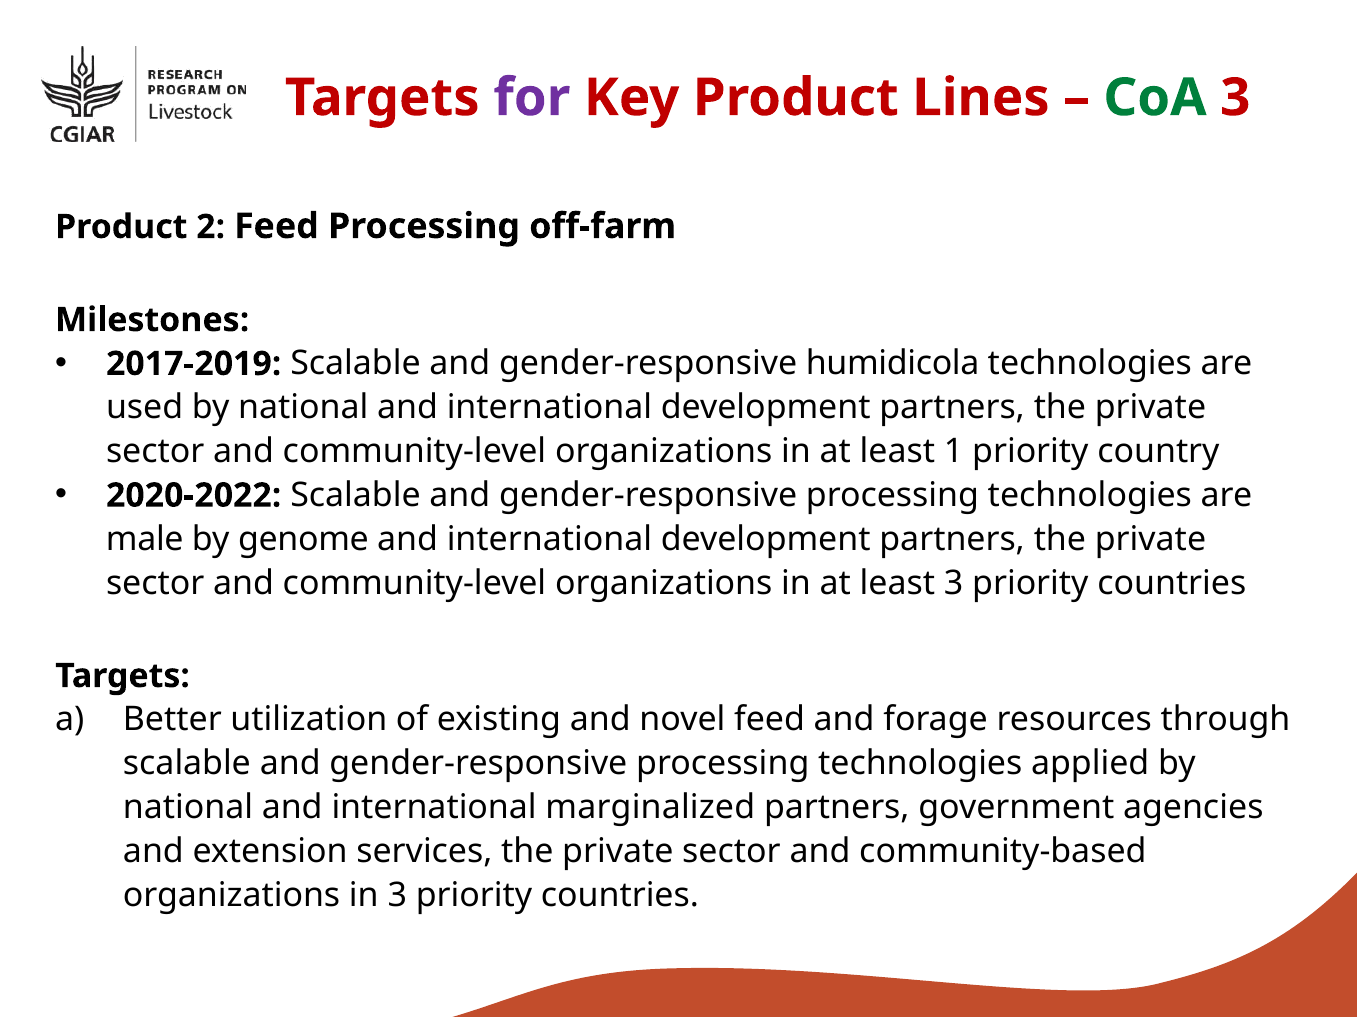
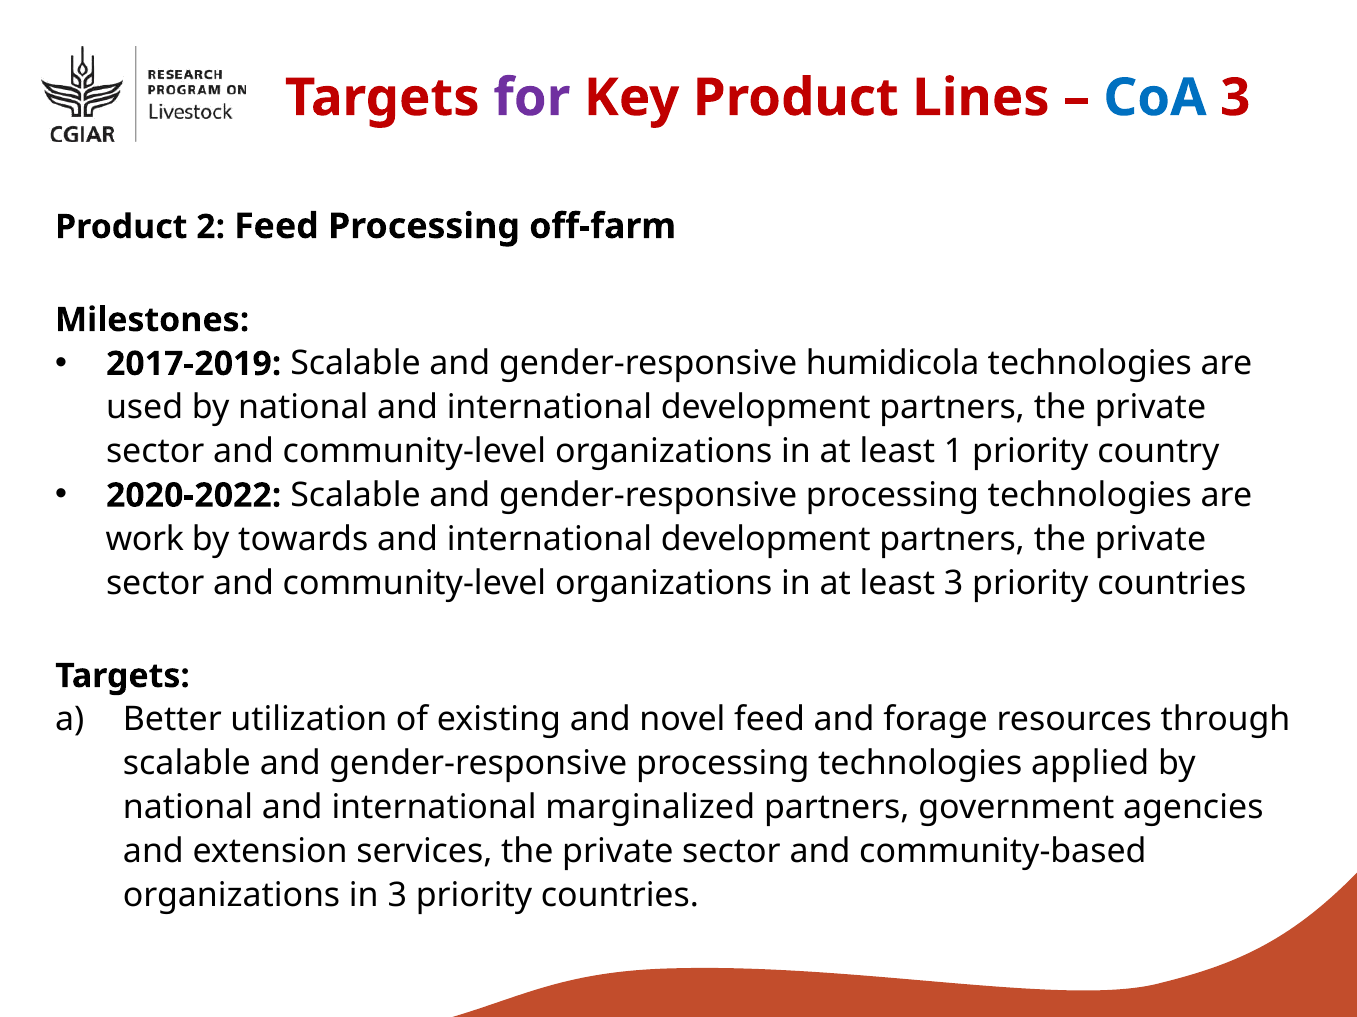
CoA colour: green -> blue
male: male -> work
genome: genome -> towards
